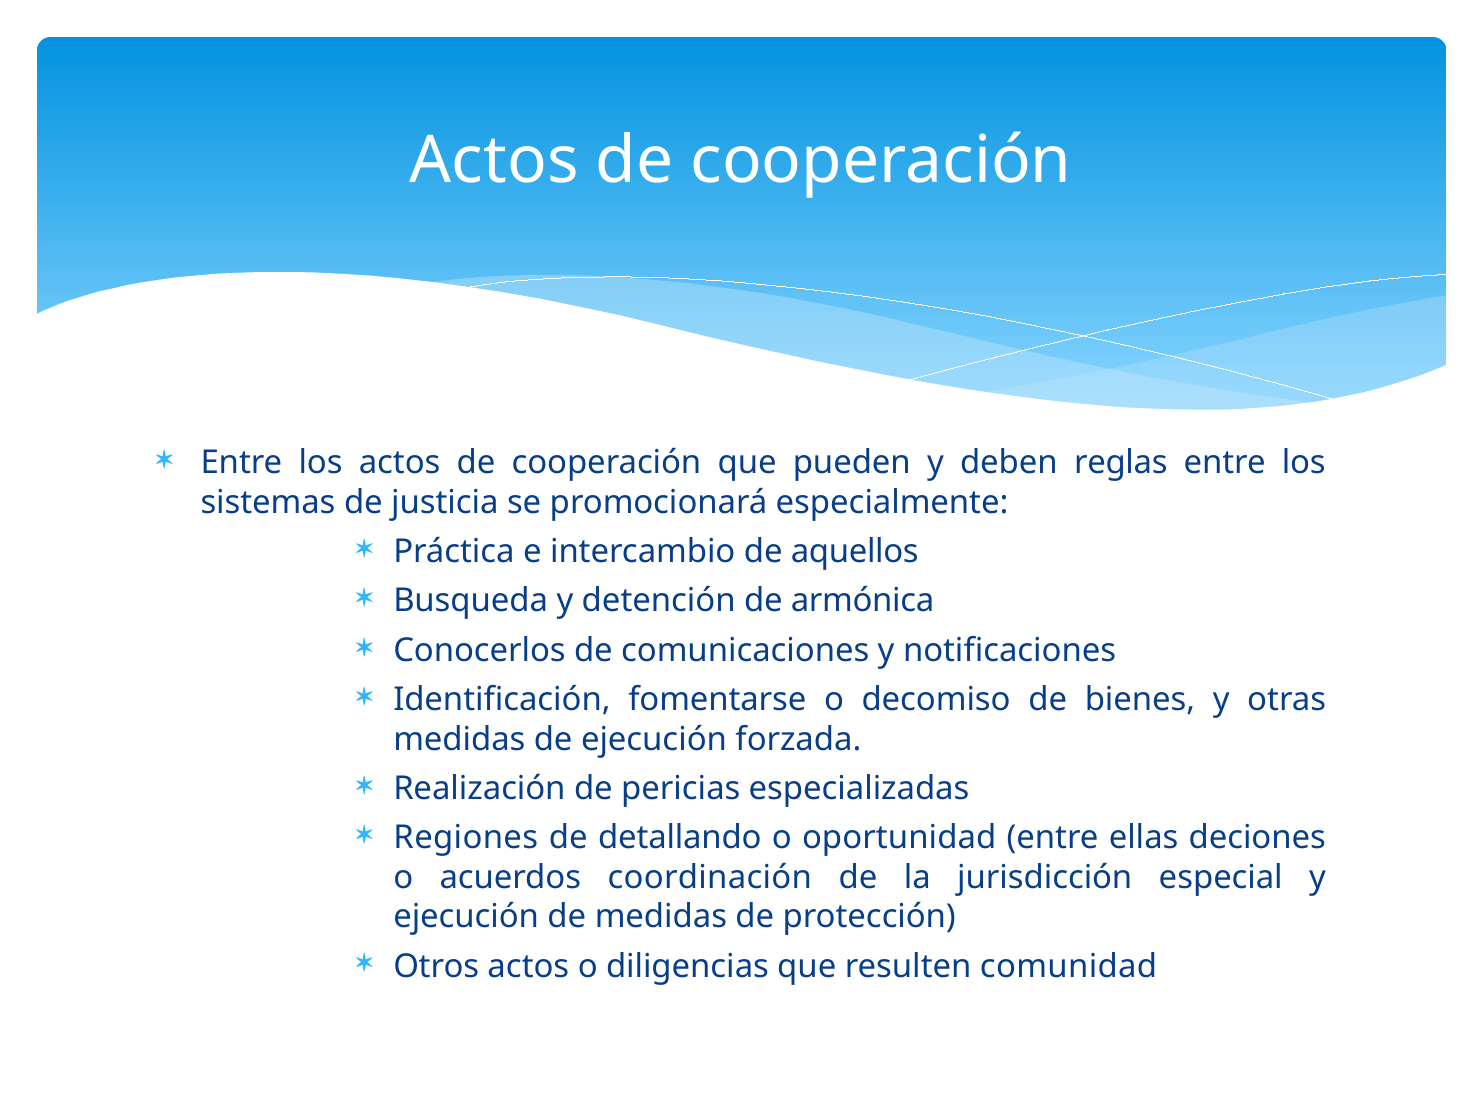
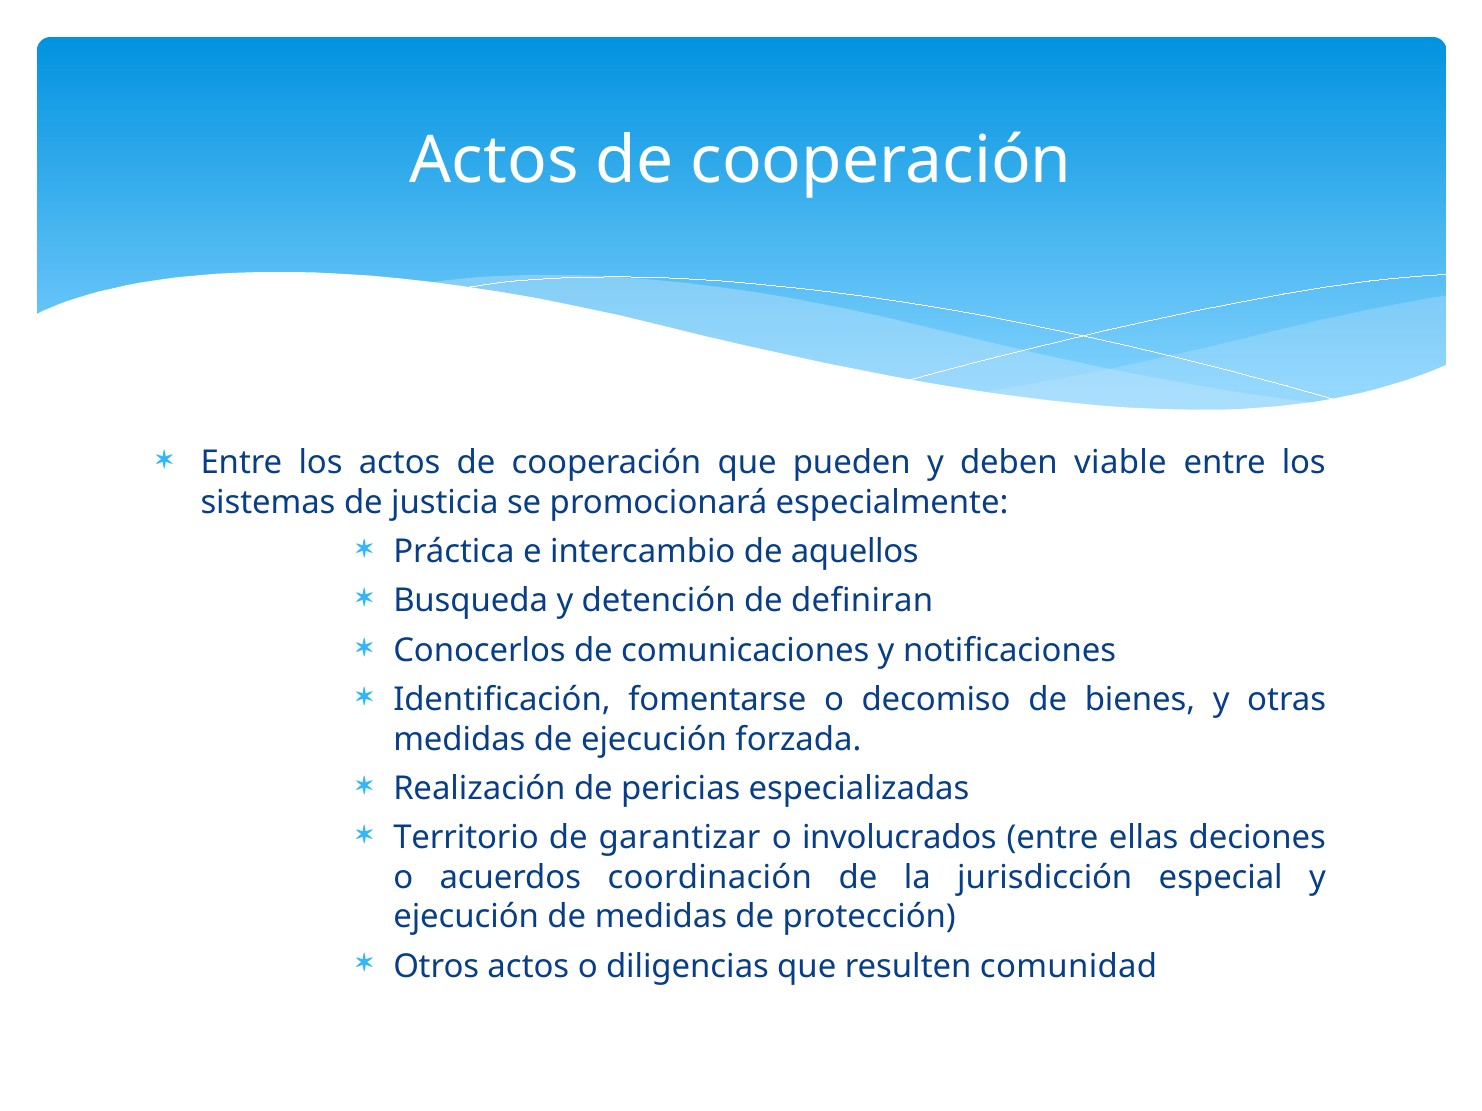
reglas: reglas -> viable
armónica: armónica -> definiran
Regiones: Regiones -> Territorio
detallando: detallando -> garantizar
oportunidad: oportunidad -> involucrados
